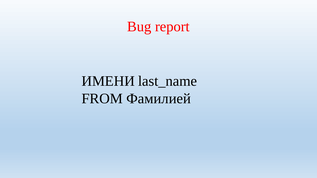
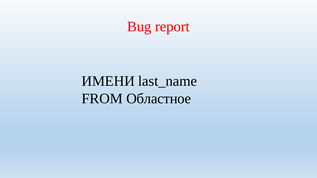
Фамилией: Фамилией -> Областное
